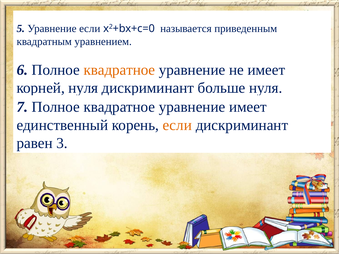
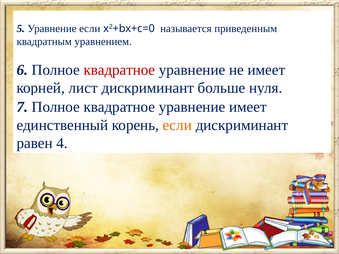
квадратное at (119, 70) colour: orange -> red
корней нуля: нуля -> лист
3: 3 -> 4
